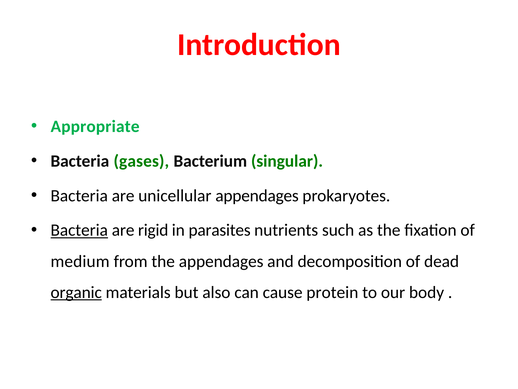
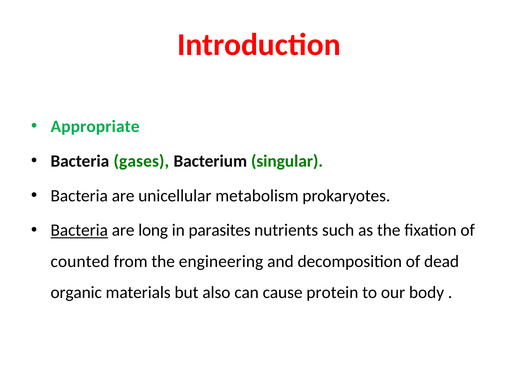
unicellular appendages: appendages -> metabolism
rigid: rigid -> long
medium: medium -> counted
the appendages: appendages -> engineering
organic underline: present -> none
